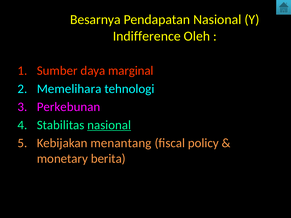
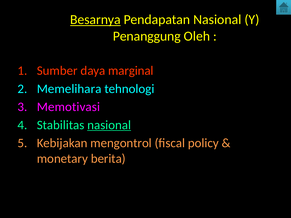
Besarnya underline: none -> present
Indifference: Indifference -> Penanggung
Perkebunan: Perkebunan -> Memotivasi
menantang: menantang -> mengontrol
